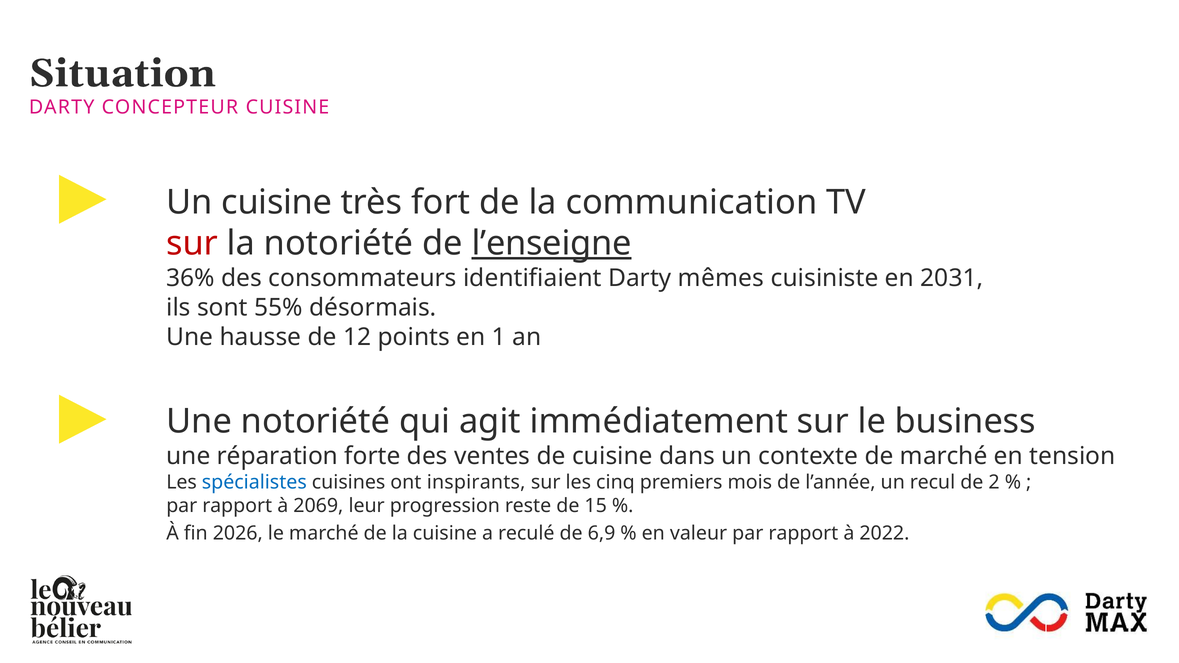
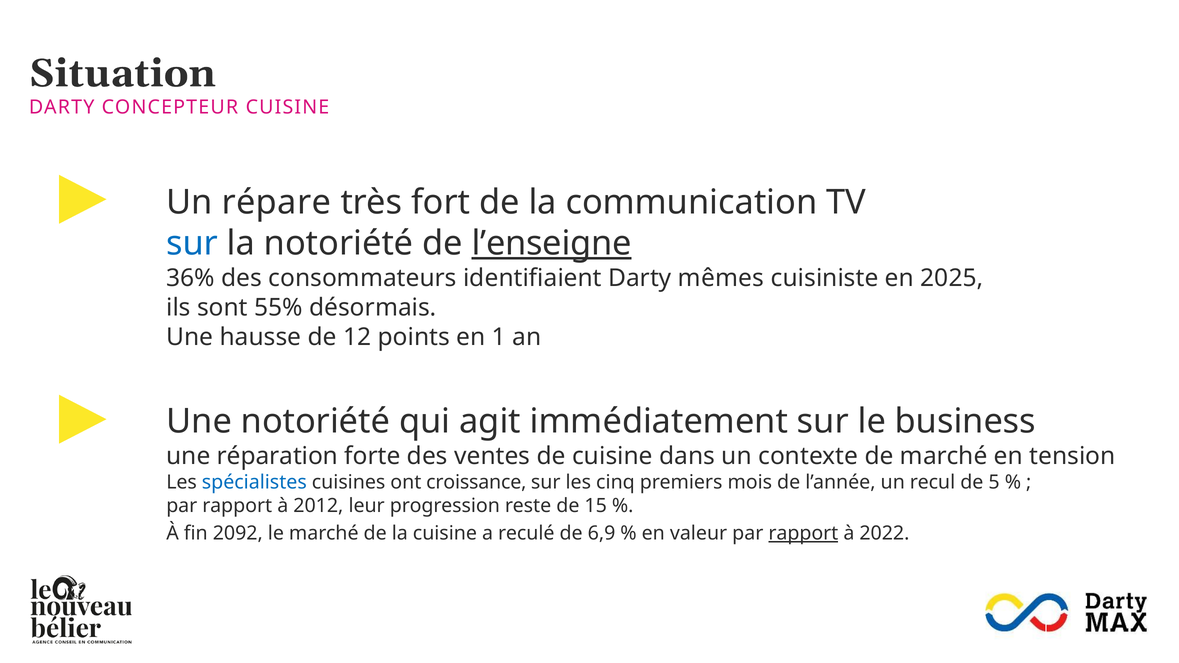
Un cuisine: cuisine -> répare
sur at (192, 244) colour: red -> blue
2031: 2031 -> 2025
inspirants: inspirants -> croissance
2: 2 -> 5
2069: 2069 -> 2012
2026: 2026 -> 2092
rapport at (803, 533) underline: none -> present
